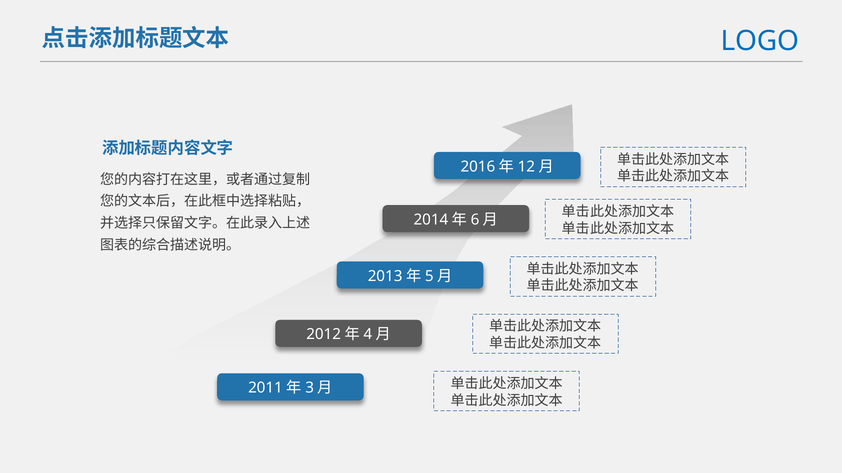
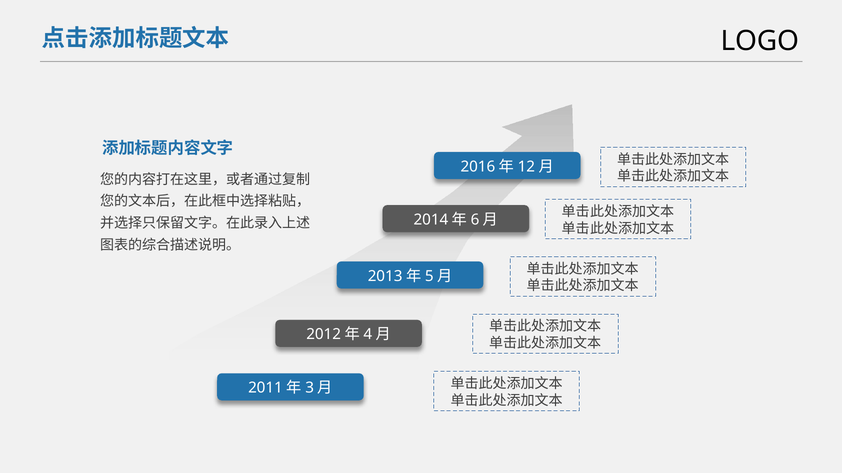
LOGO colour: blue -> black
